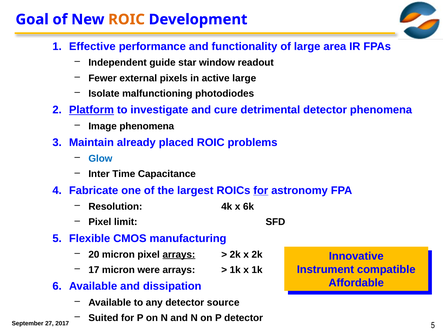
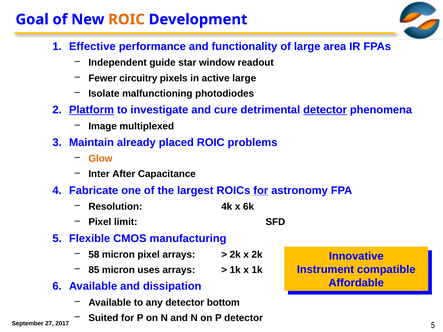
external: external -> circuitry
detector at (325, 110) underline: none -> present
Image phenomena: phenomena -> multiplexed
Glow colour: blue -> orange
Time: Time -> After
20: 20 -> 58
arrays at (179, 255) underline: present -> none
17: 17 -> 85
were: were -> uses
source: source -> bottom
